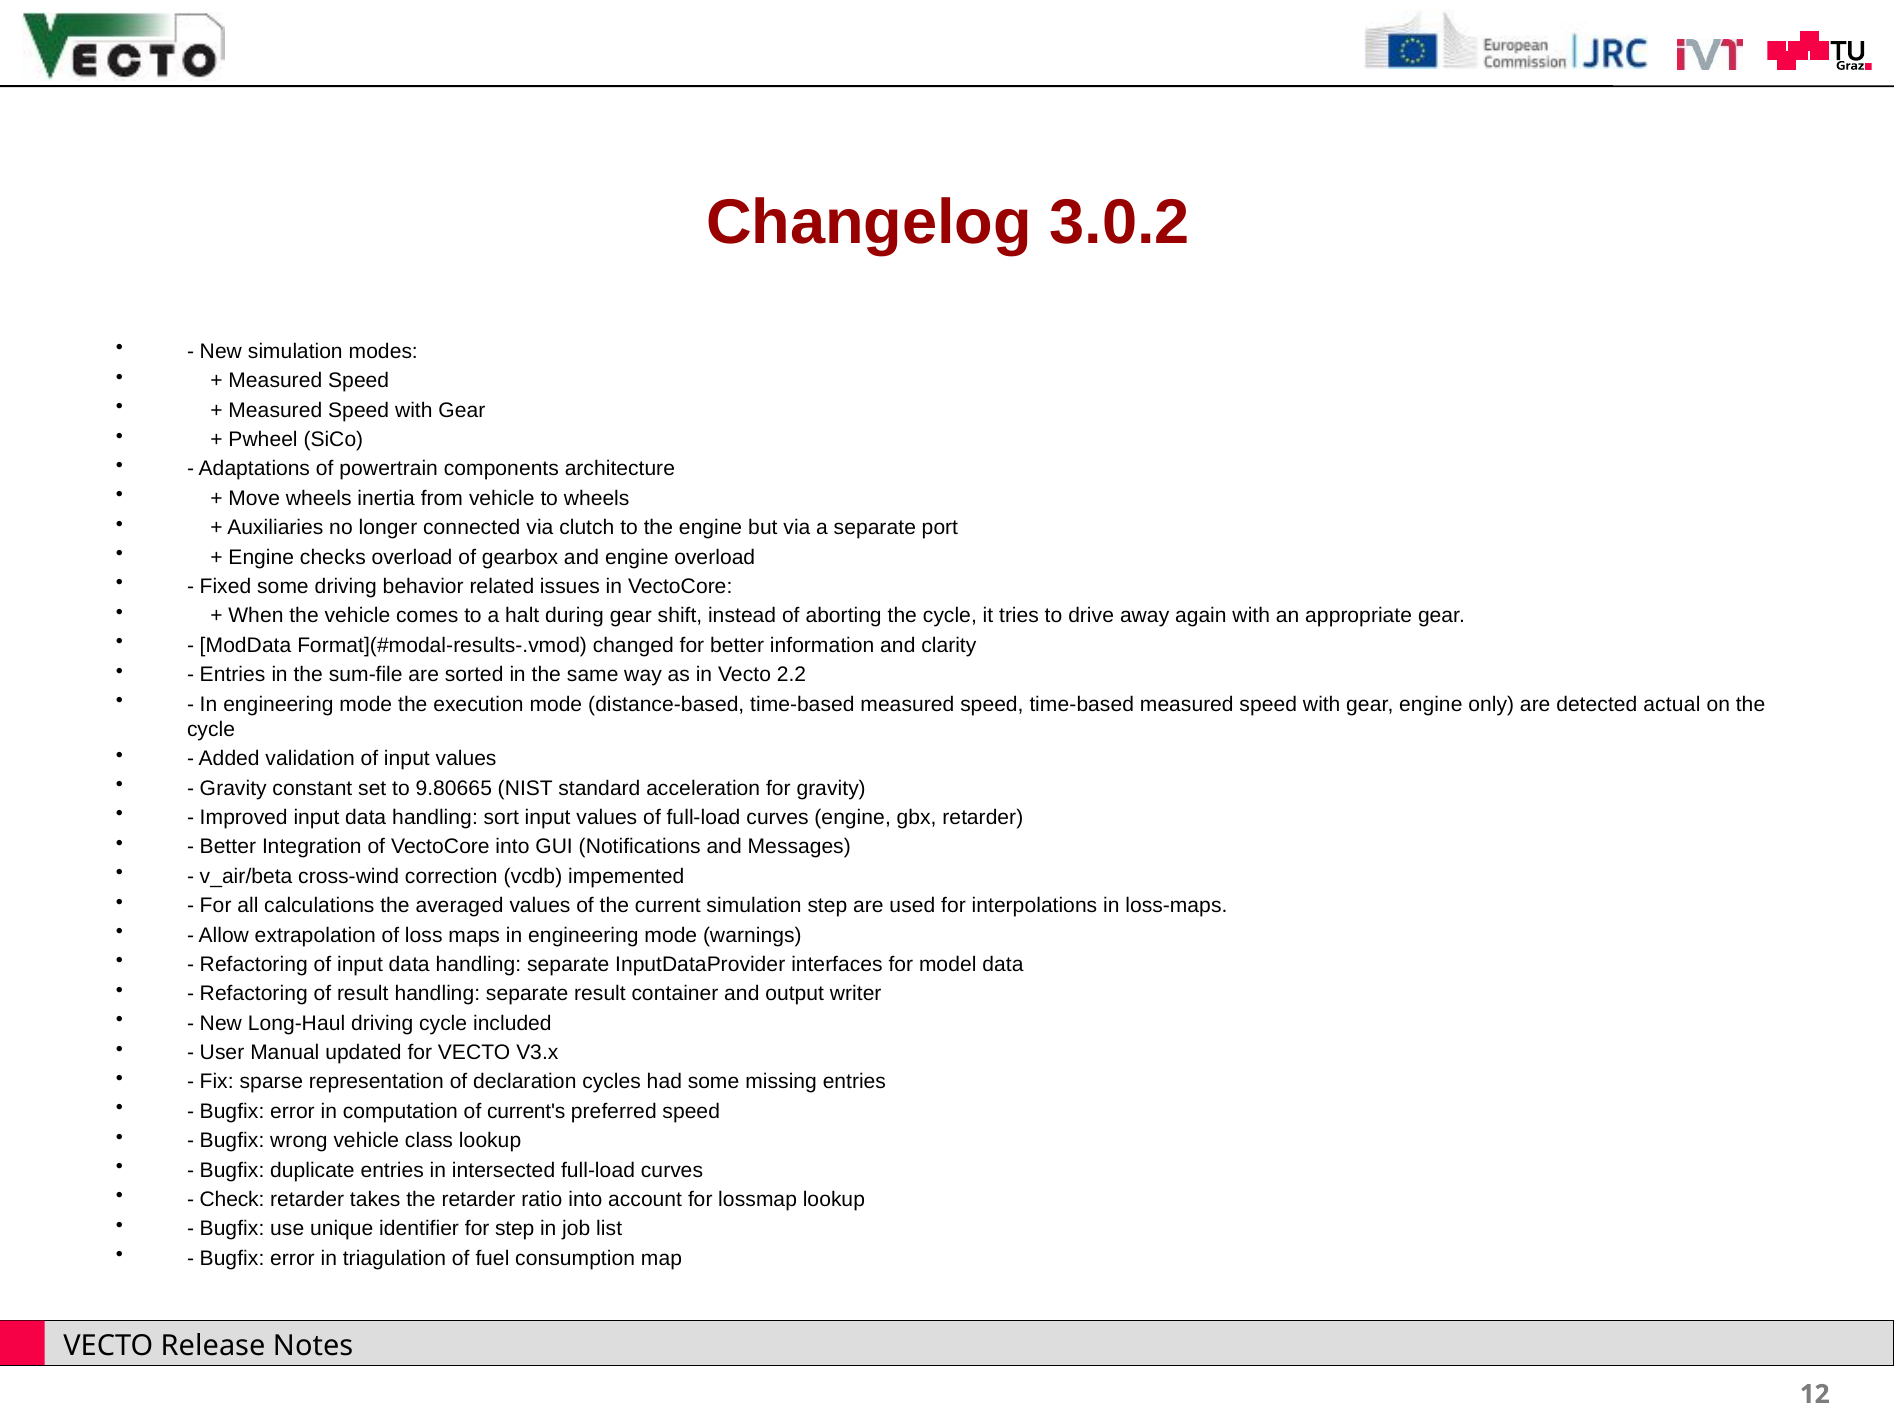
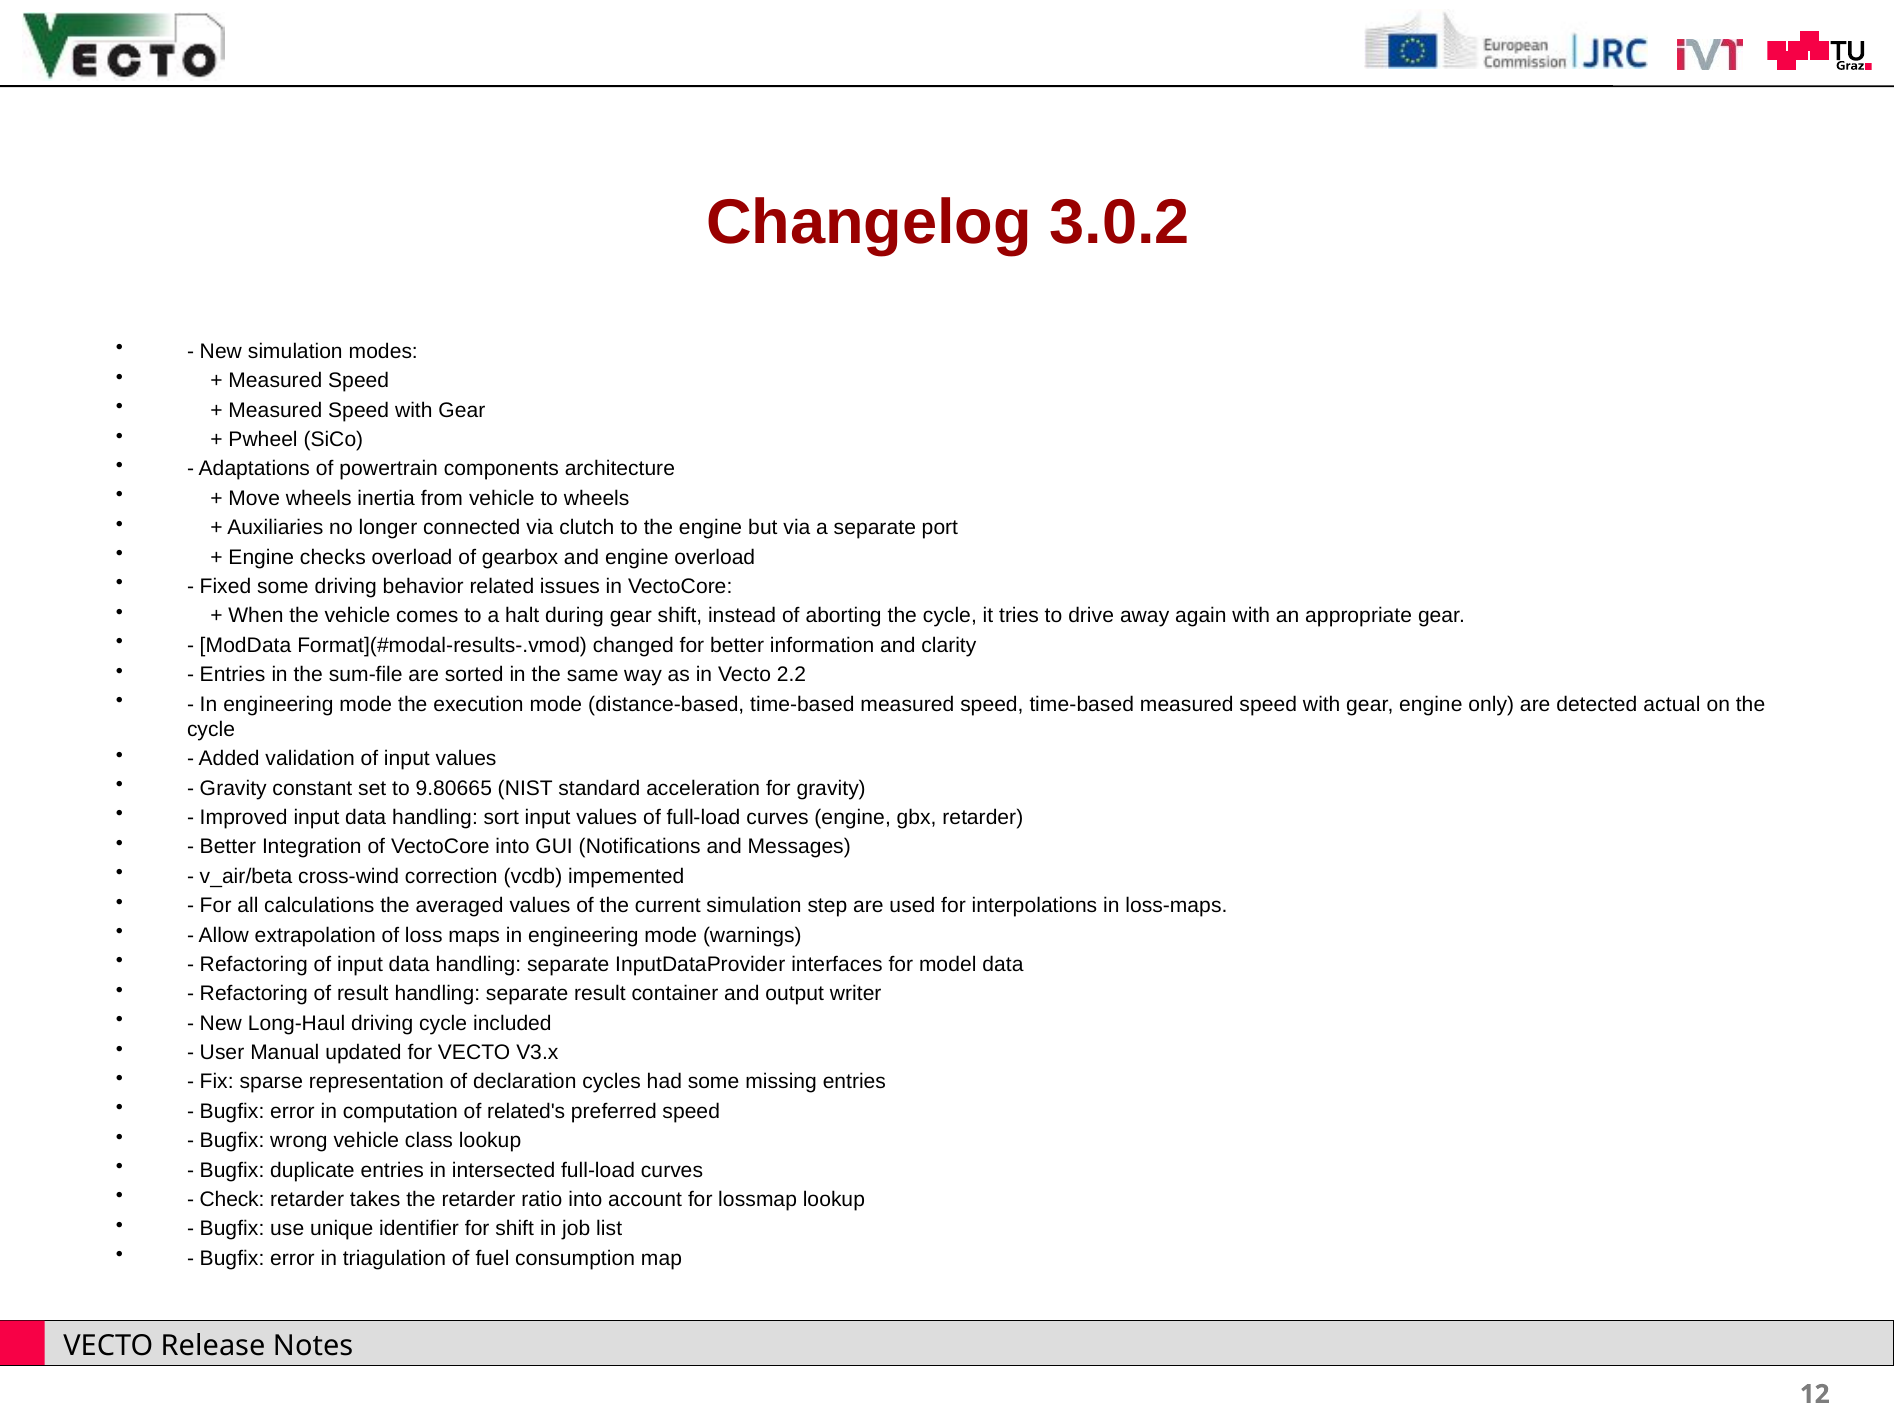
current's: current's -> related's
for step: step -> shift
